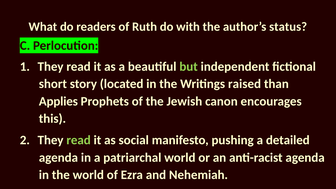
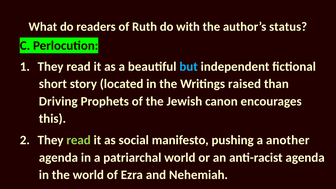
but colour: light green -> light blue
Applies: Applies -> Driving
detailed: detailed -> another
